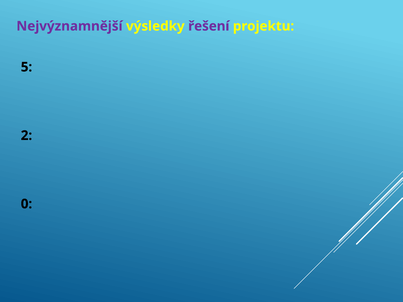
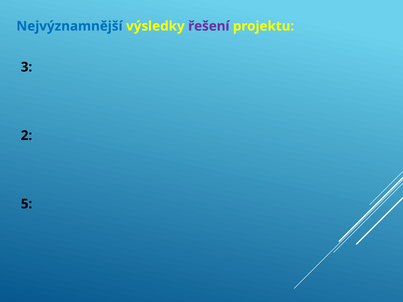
Nejvýznamnější colour: purple -> blue
5: 5 -> 3
0: 0 -> 5
